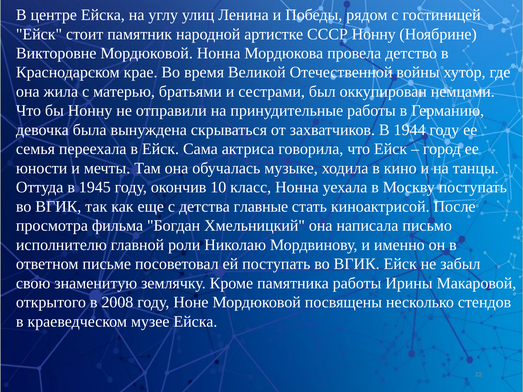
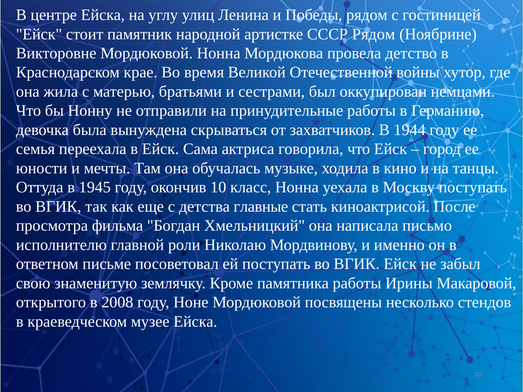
СССР Нонну: Нонну -> Рядом
